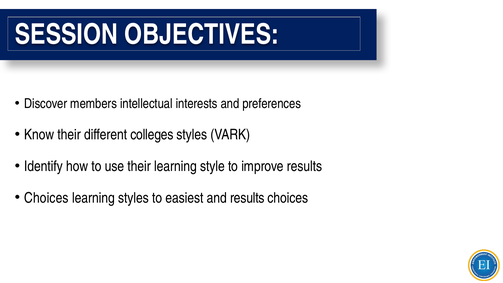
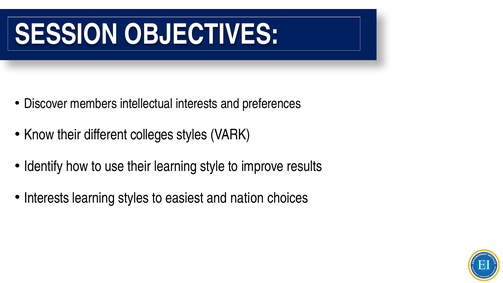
Choices at (46, 198): Choices -> Interests
and results: results -> nation
